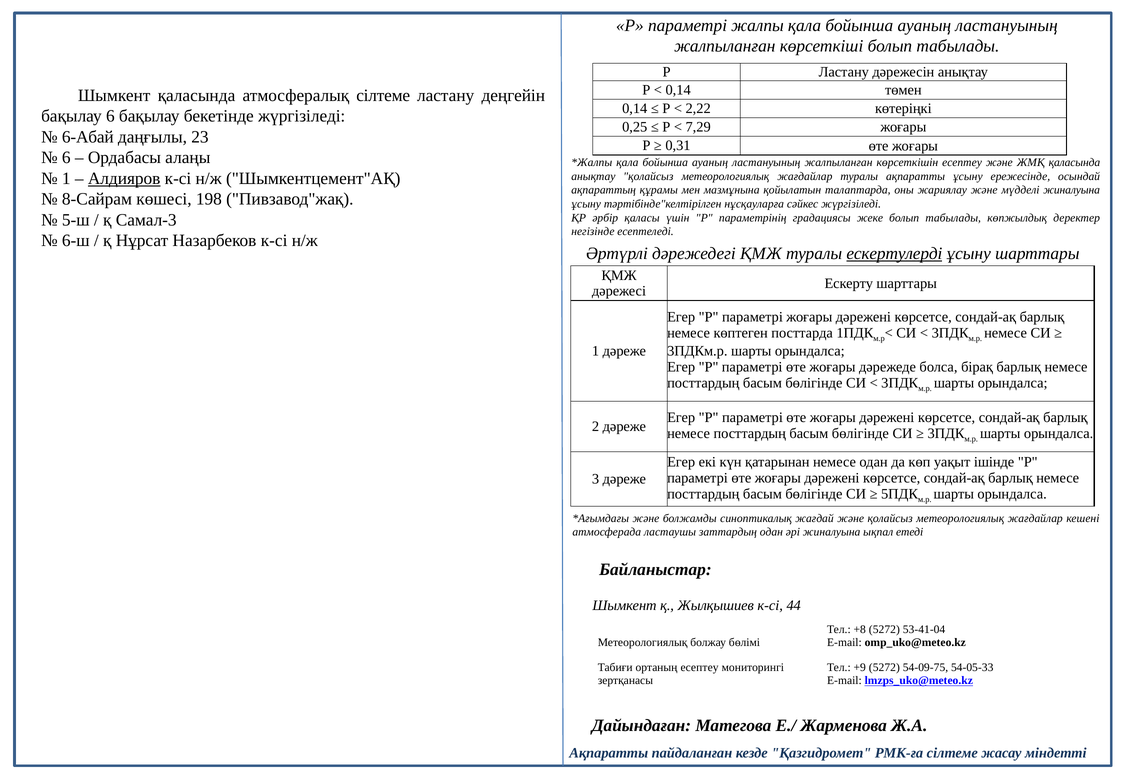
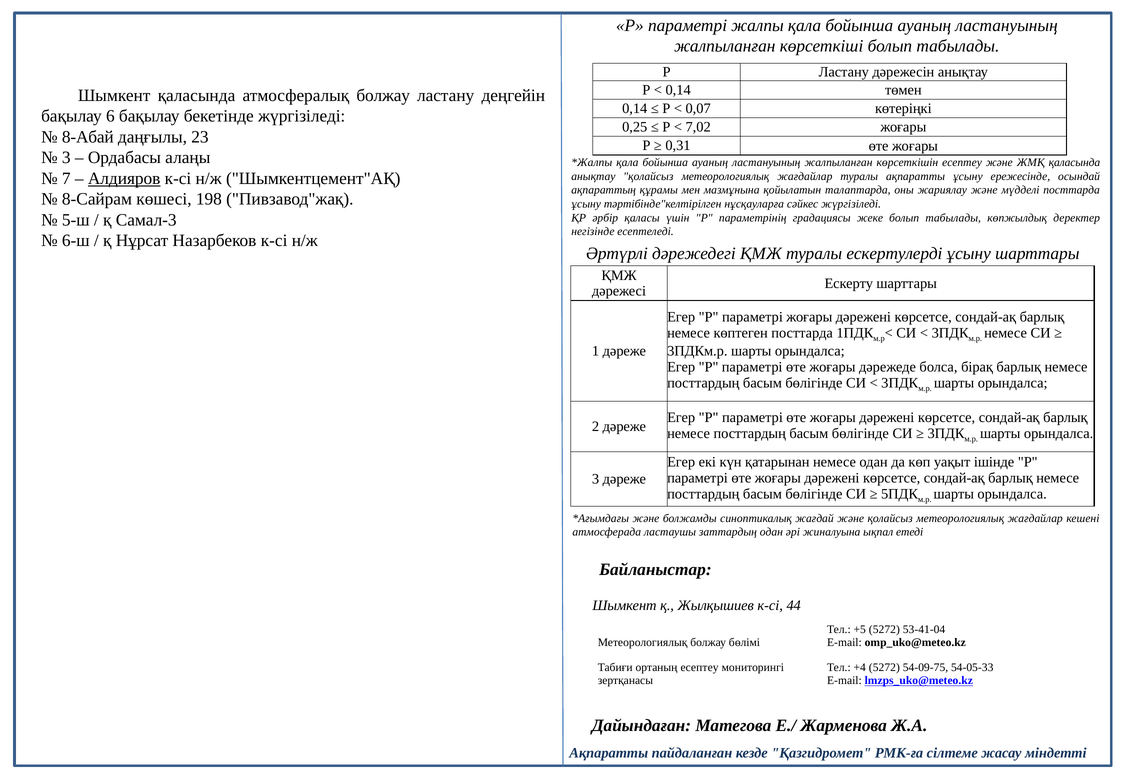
атмосфералық сілтеме: сілтеме -> болжау
2,22: 2,22 -> 0,07
7,29: 7,29 -> 7,02
6-Абай: 6-Абай -> 8-Абай
6 at (66, 158): 6 -> 3
1 at (66, 179): 1 -> 7
мүдделі жиналуына: жиналуына -> посттарда
ескертулерді underline: present -> none
+8: +8 -> +5
+9: +9 -> +4
